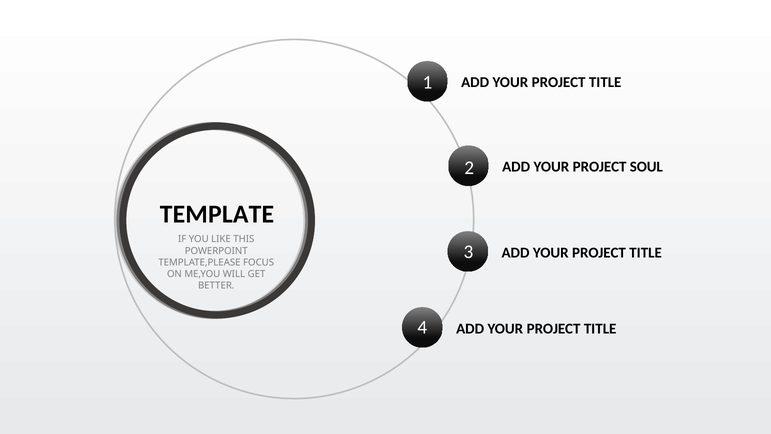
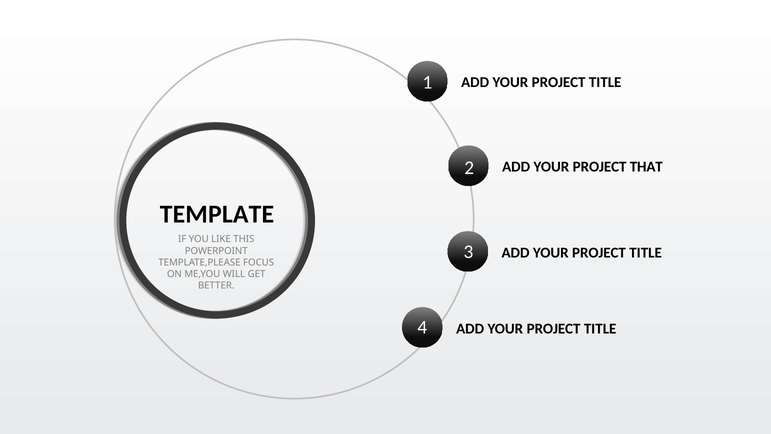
SOUL: SOUL -> THAT
